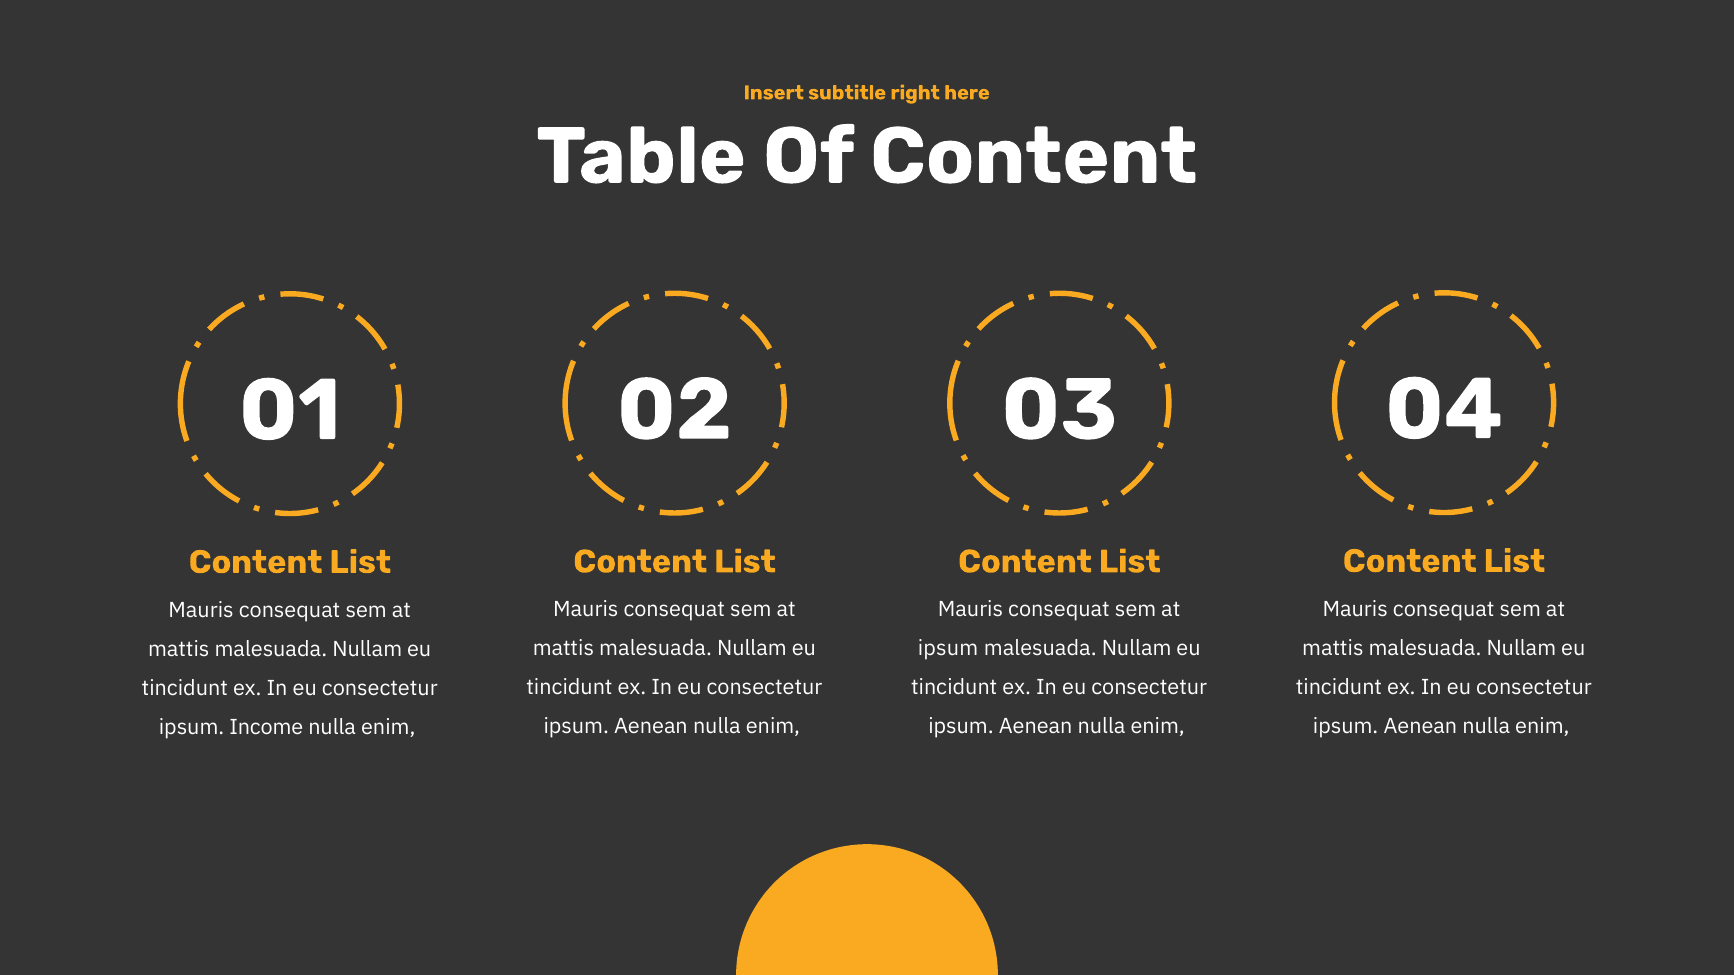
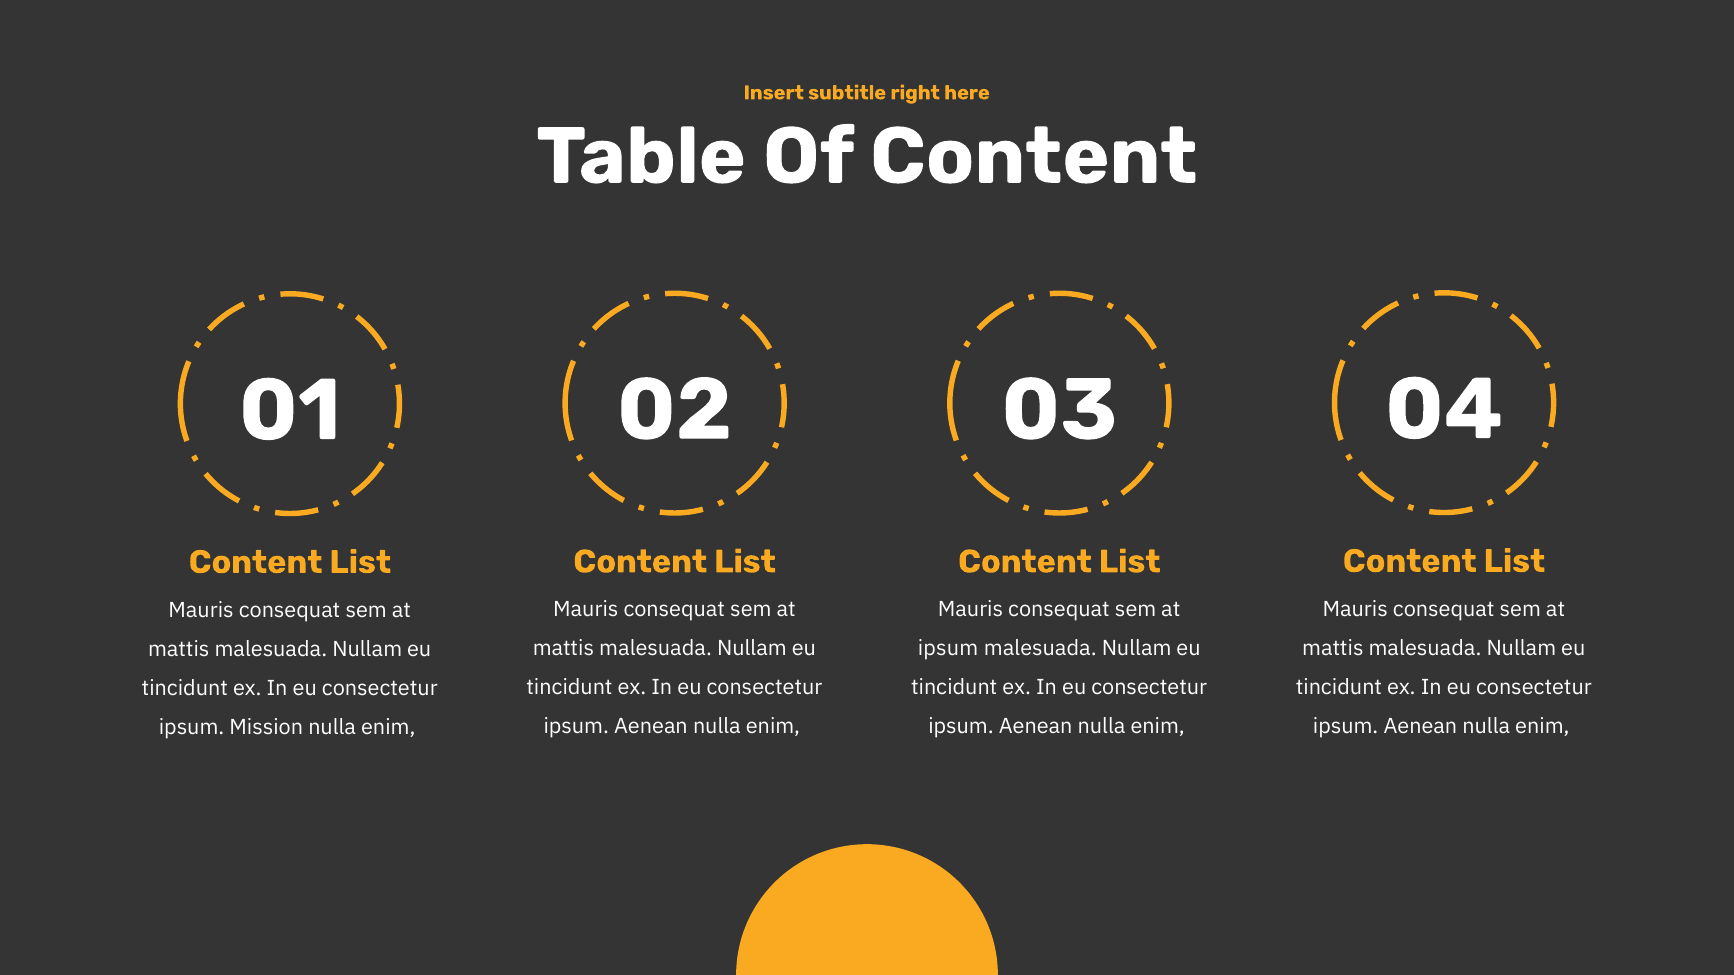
Income: Income -> Mission
